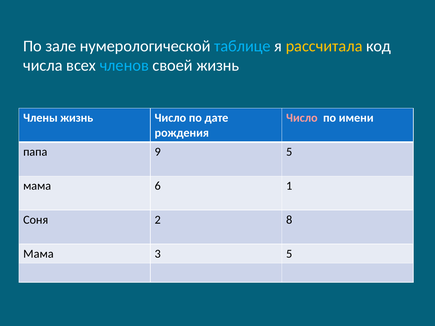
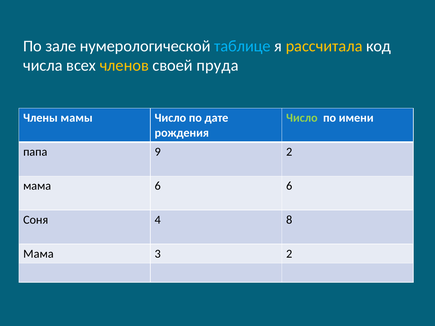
членов colour: light blue -> yellow
своей жизнь: жизнь -> пруда
Члены жизнь: жизнь -> мамы
Число at (302, 118) colour: pink -> light green
9 5: 5 -> 2
6 1: 1 -> 6
2: 2 -> 4
3 5: 5 -> 2
